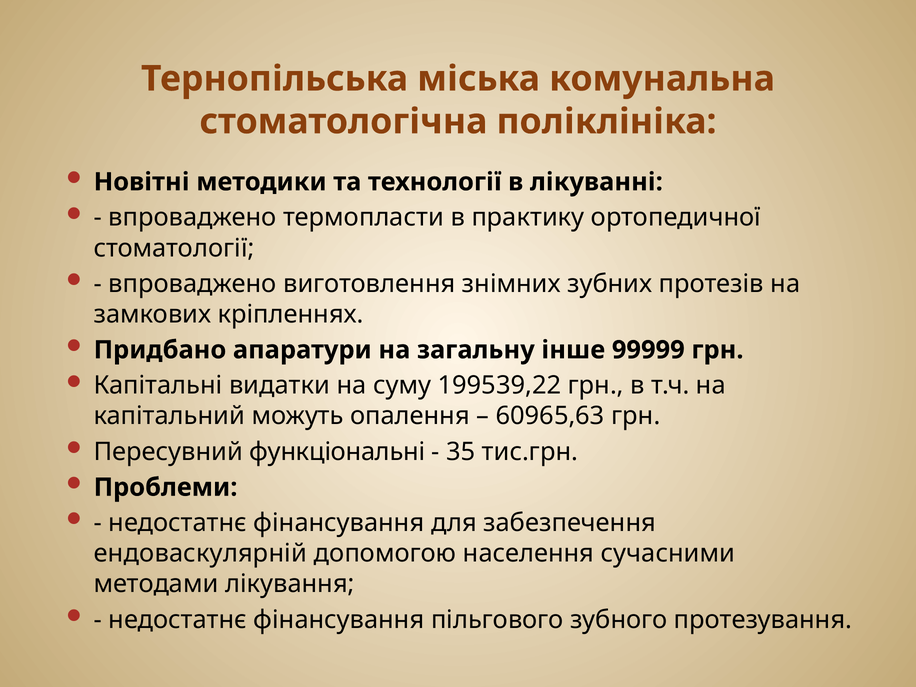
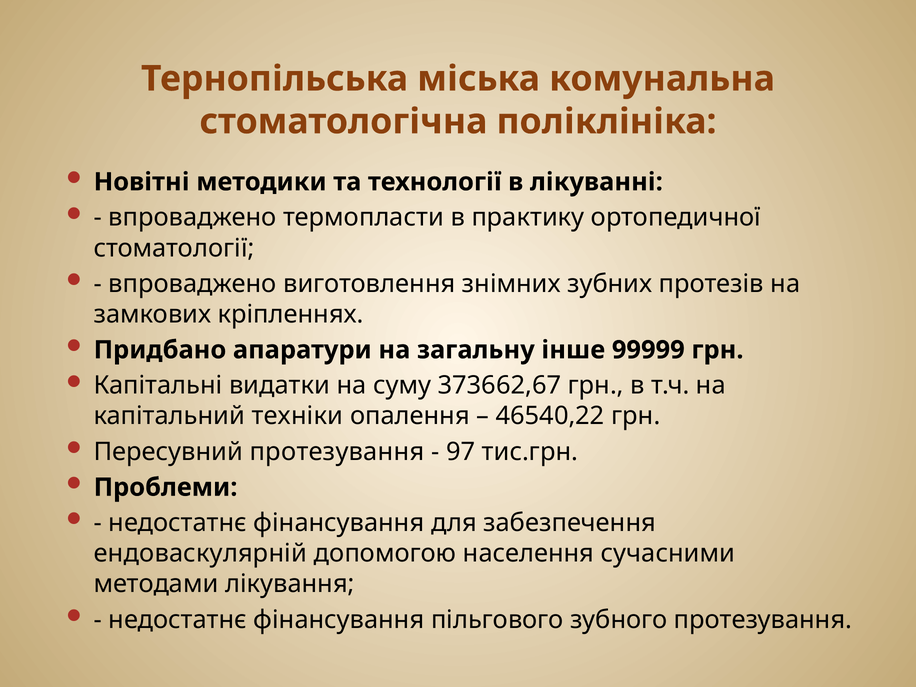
199539,22: 199539,22 -> 373662,67
можуть: можуть -> техніки
60965,63: 60965,63 -> 46540,22
Пересувний функціональні: функціональні -> протезування
35: 35 -> 97
